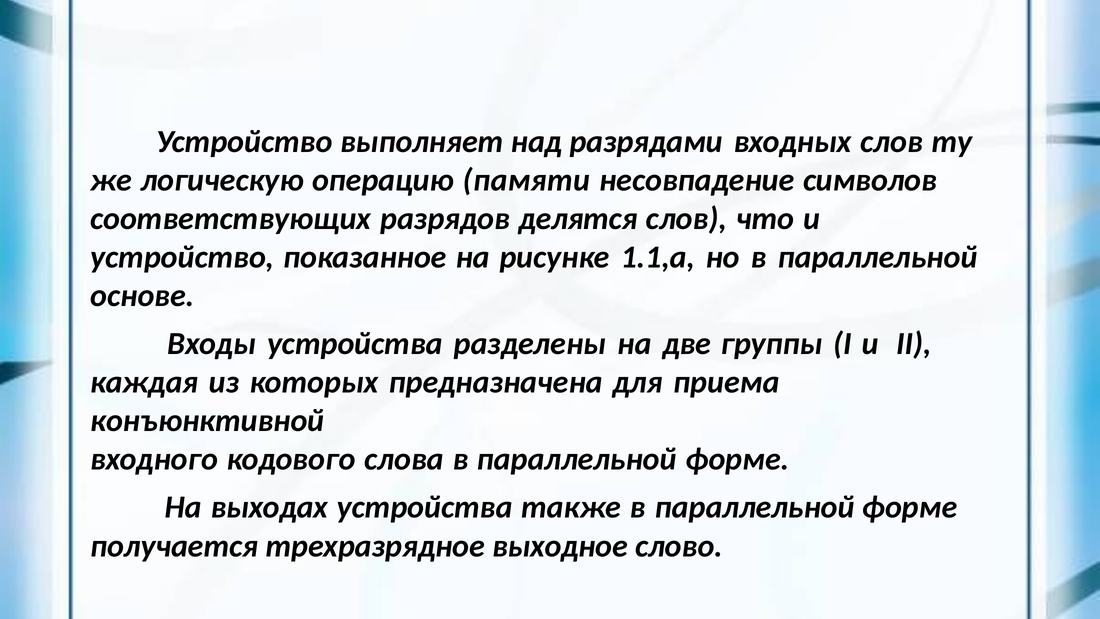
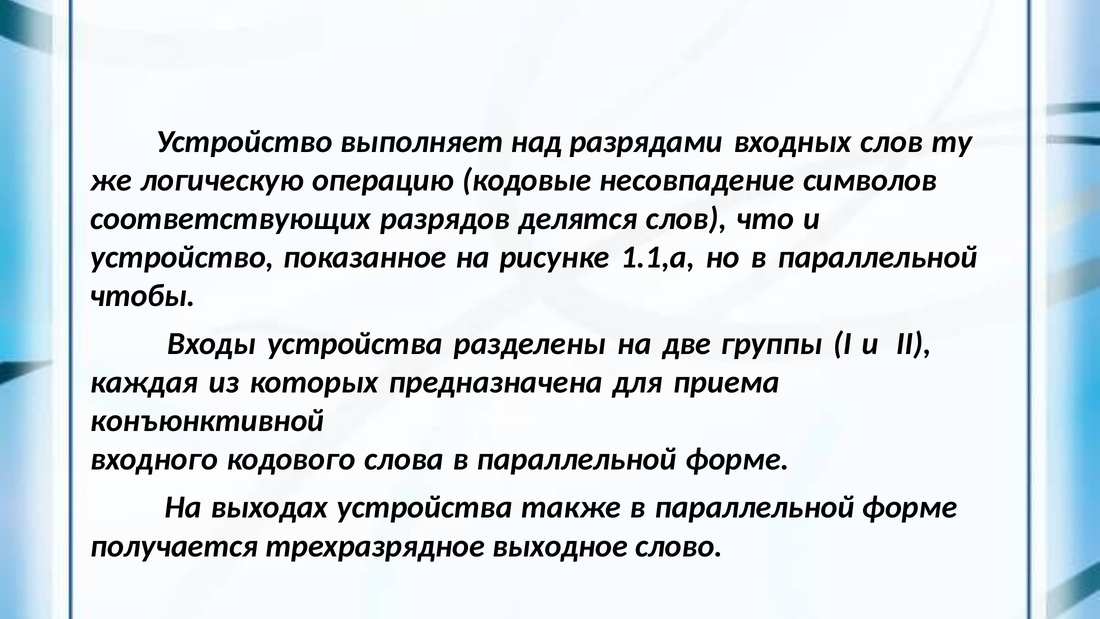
памяти: памяти -> кодовые
основе: основе -> чтобы
